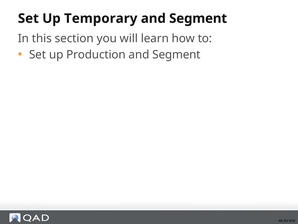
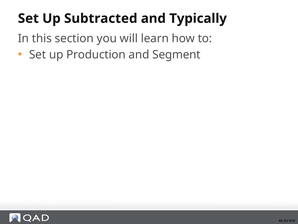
Temporary: Temporary -> Subtracted
Segment at (198, 18): Segment -> Typically
